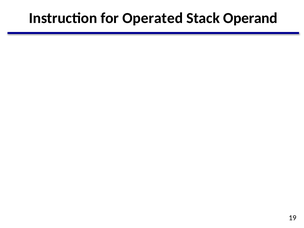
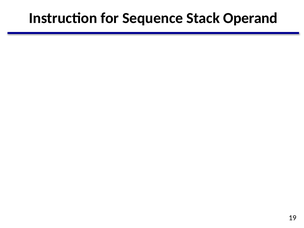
Operated: Operated -> Sequence
